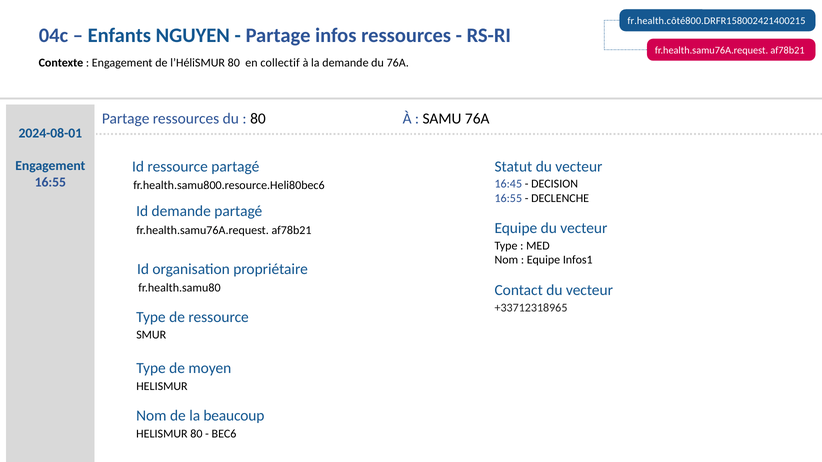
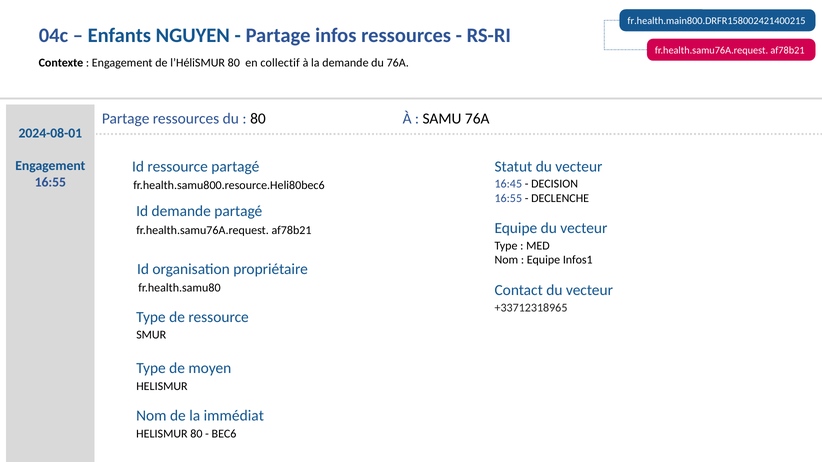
fr.health.côté800.DRFR158002421400215: fr.health.côté800.DRFR158002421400215 -> fr.health.main800.DRFR158002421400215
beaucoup: beaucoup -> immédiat
